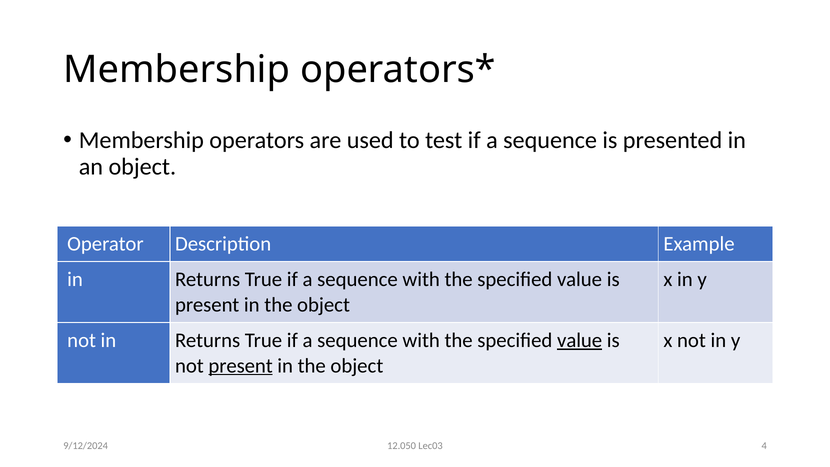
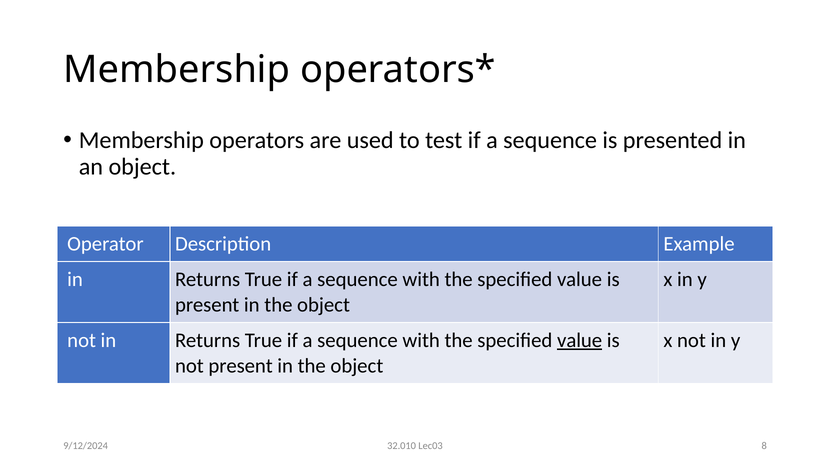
present at (241, 366) underline: present -> none
12.050: 12.050 -> 32.010
4: 4 -> 8
